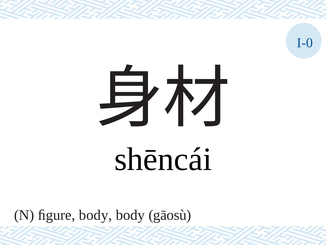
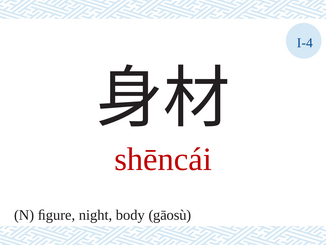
I-0: I-0 -> I-4
shēncái colour: black -> red
ﬁgure body: body -> night
